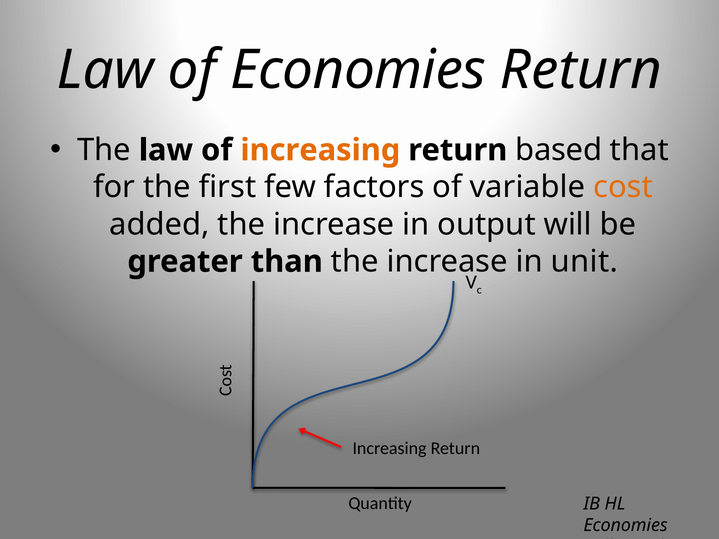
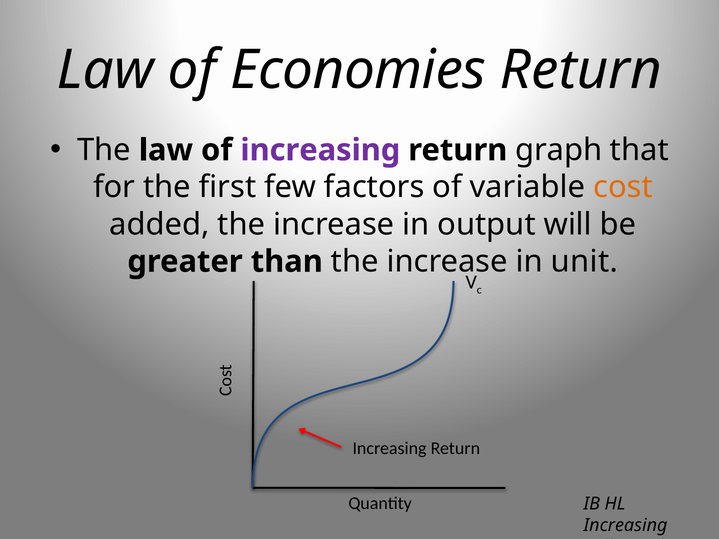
increasing at (320, 150) colour: orange -> purple
based: based -> graph
Economies at (626, 526): Economies -> Increasing
